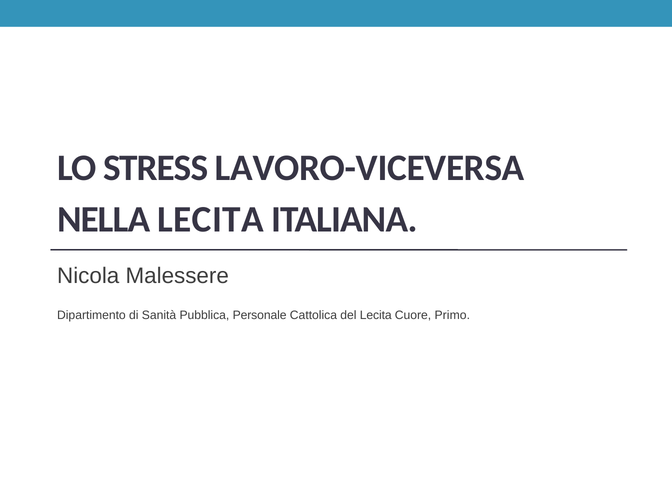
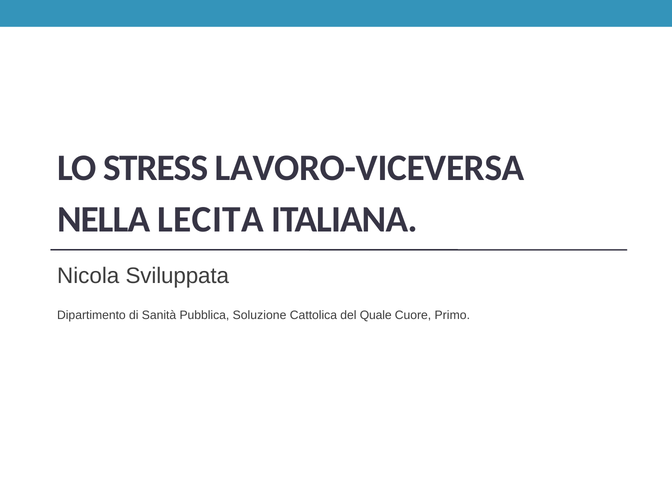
Malessere: Malessere -> Sviluppata
Personale: Personale -> Soluzione
del Lecita: Lecita -> Quale
